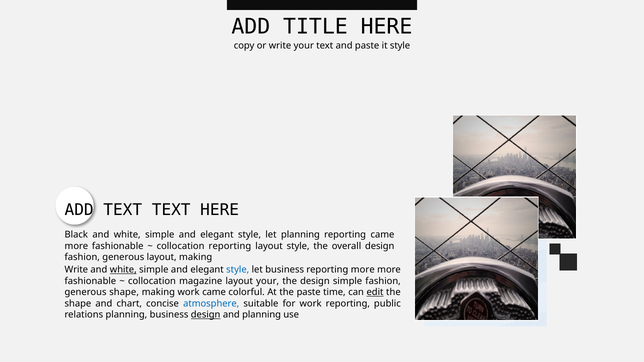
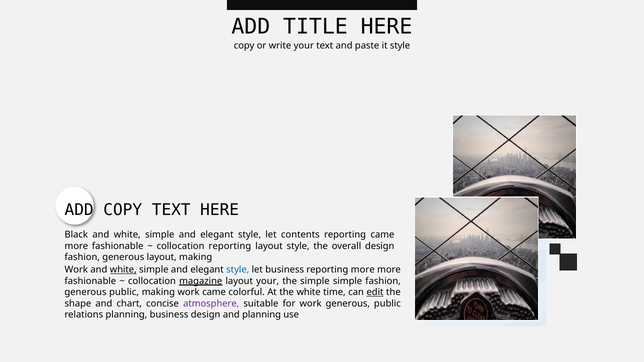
ADD TEXT: TEXT -> COPY
let planning: planning -> contents
Write at (76, 270): Write -> Work
magazine underline: none -> present
the design: design -> simple
shape at (124, 292): shape -> public
the paste: paste -> white
atmosphere colour: blue -> purple
work reporting: reporting -> generous
design at (206, 315) underline: present -> none
